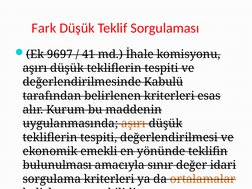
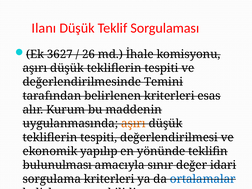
Fark: Fark -> Ilanı
9697: 9697 -> 3627
41: 41 -> 26
Kabulü: Kabulü -> Temini
emekli: emekli -> yapılıp
ortalamalar colour: orange -> blue
